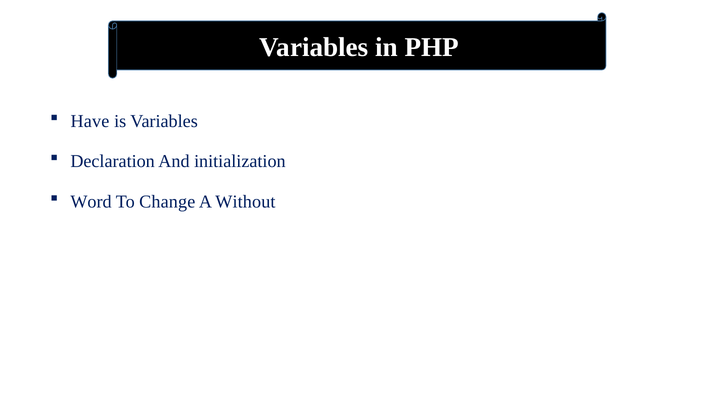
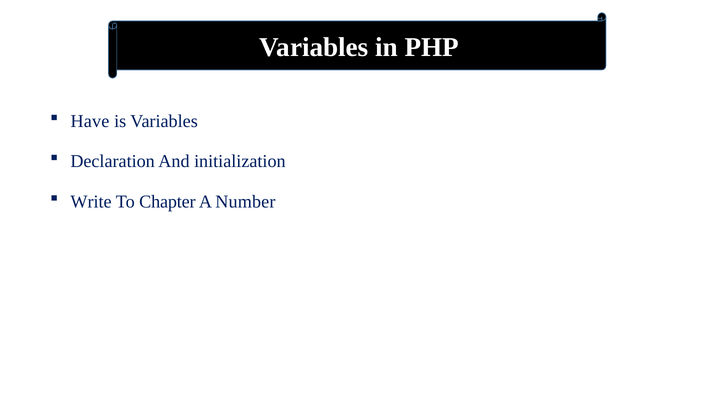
Word: Word -> Write
Change: Change -> Chapter
Without: Without -> Number
